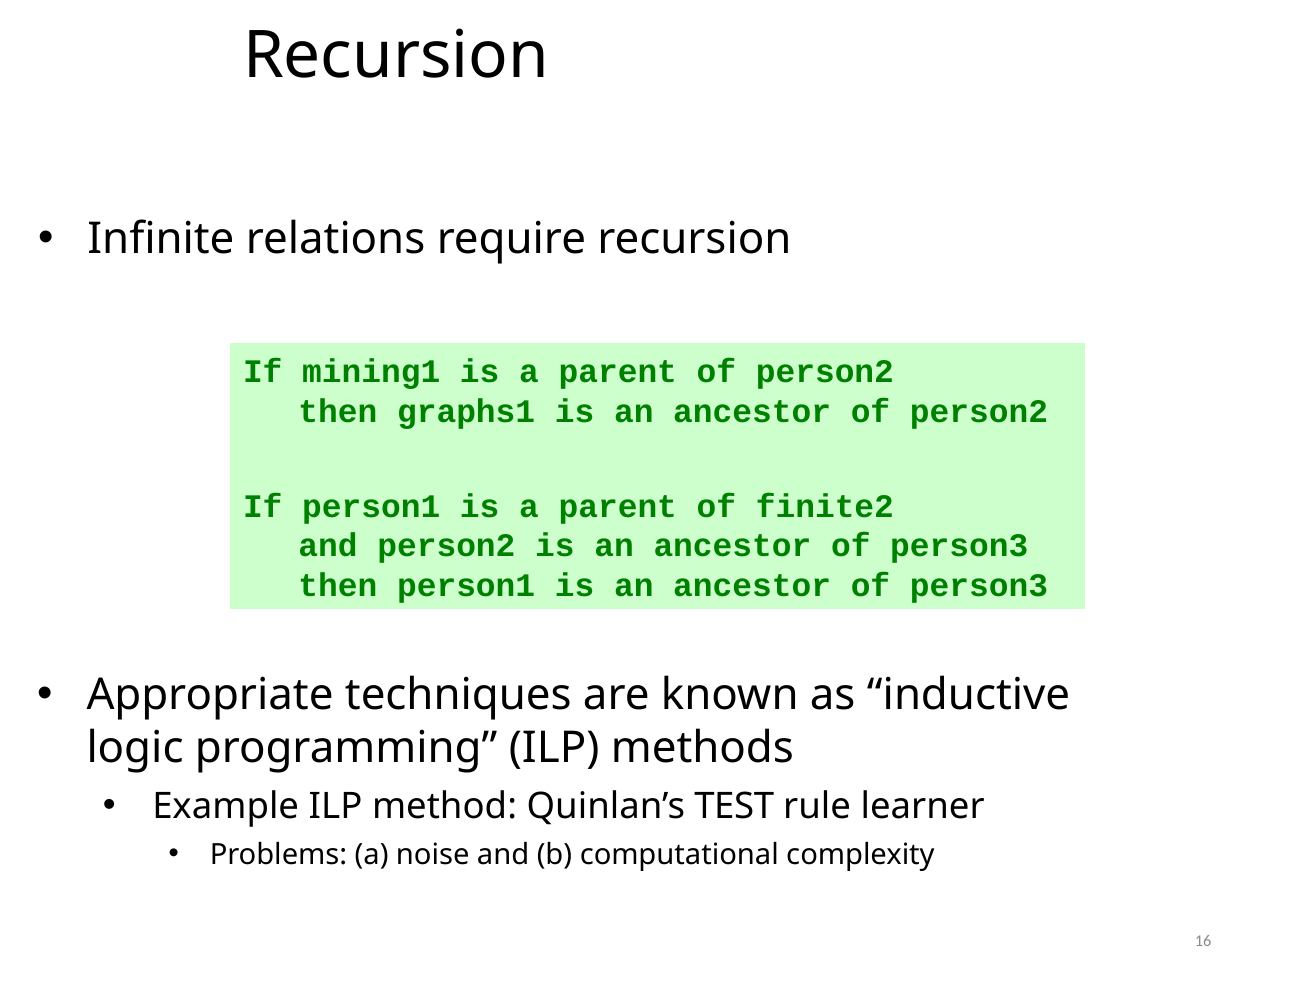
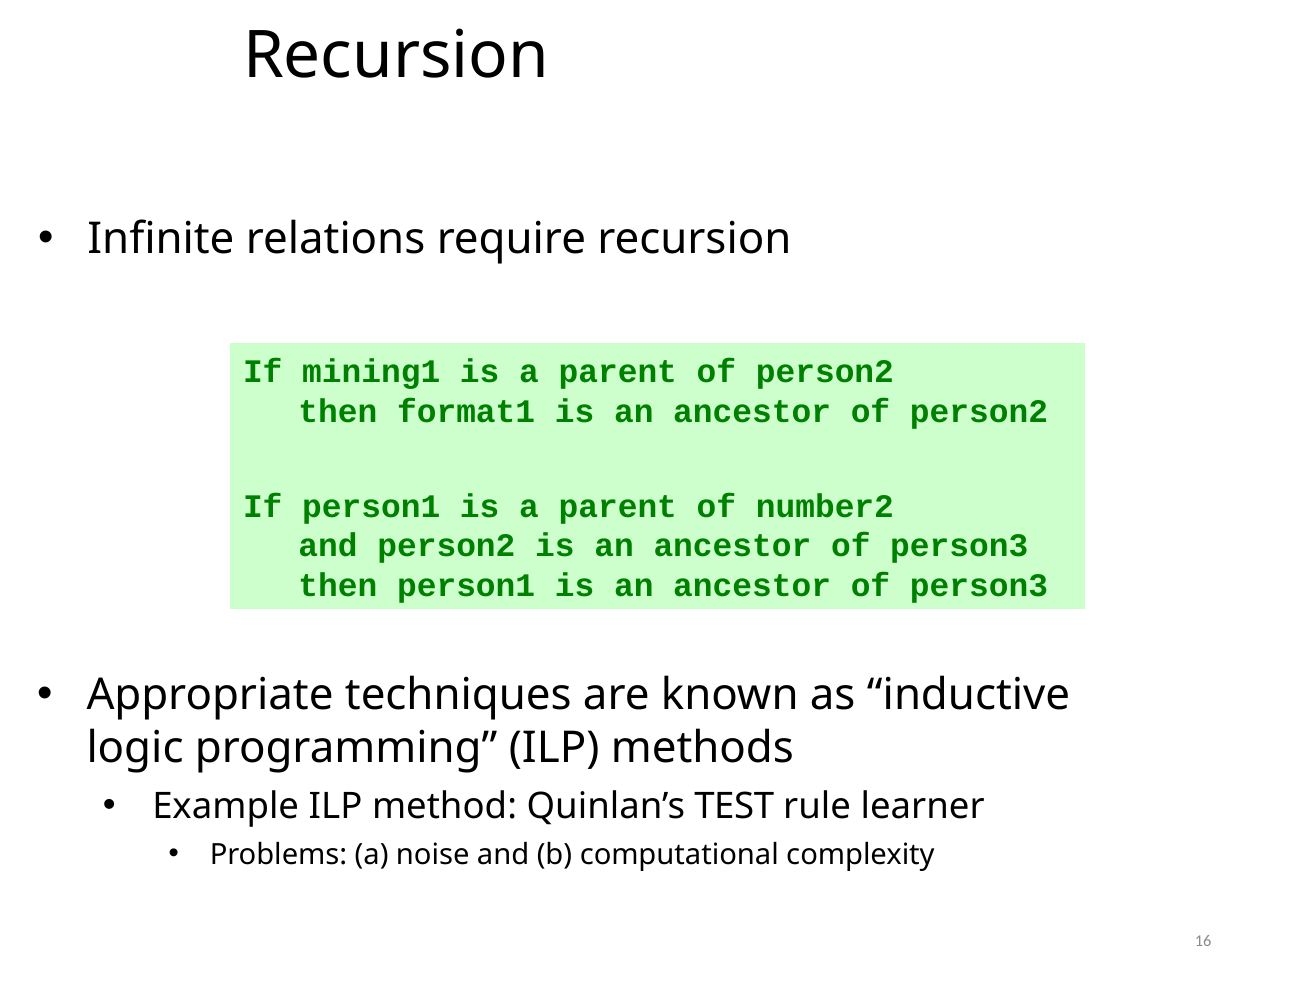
graphs1: graphs1 -> format1
finite2: finite2 -> number2
